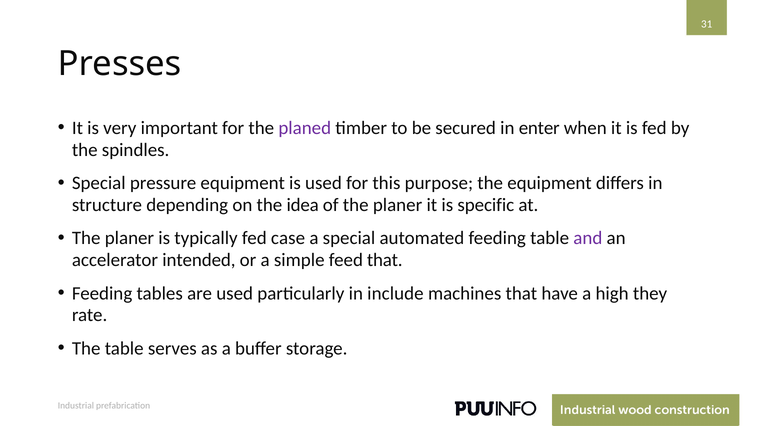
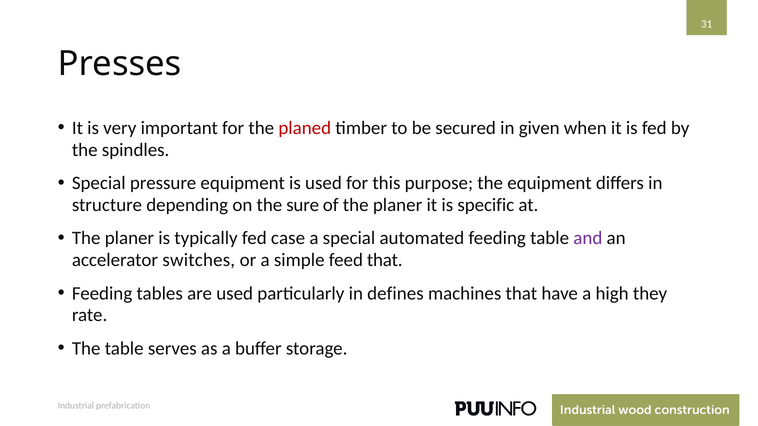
planed colour: purple -> red
enter: enter -> given
idea: idea -> sure
intended: intended -> switches
include: include -> defines
